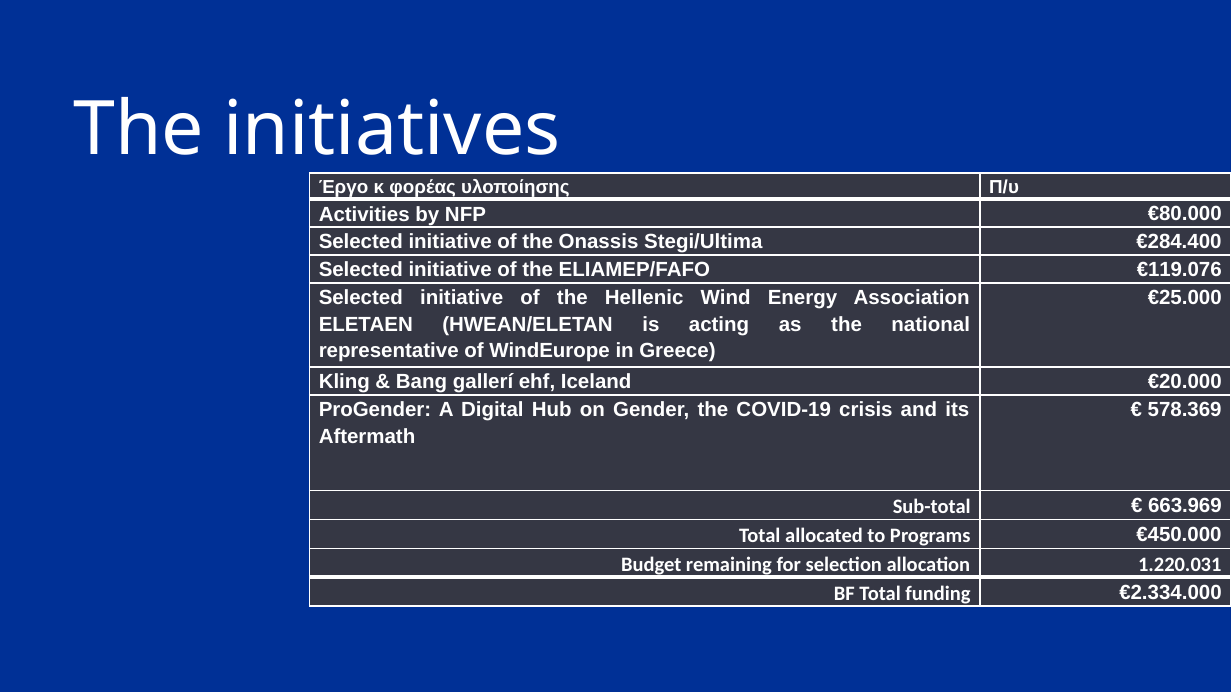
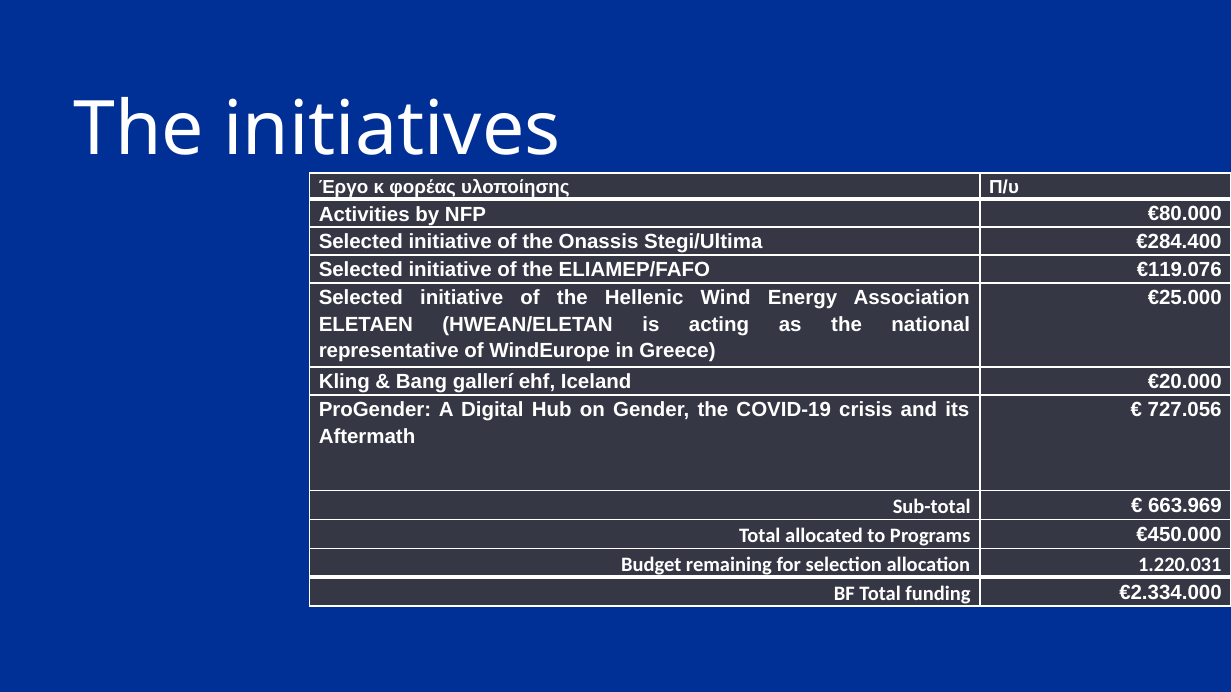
578.369: 578.369 -> 727.056
